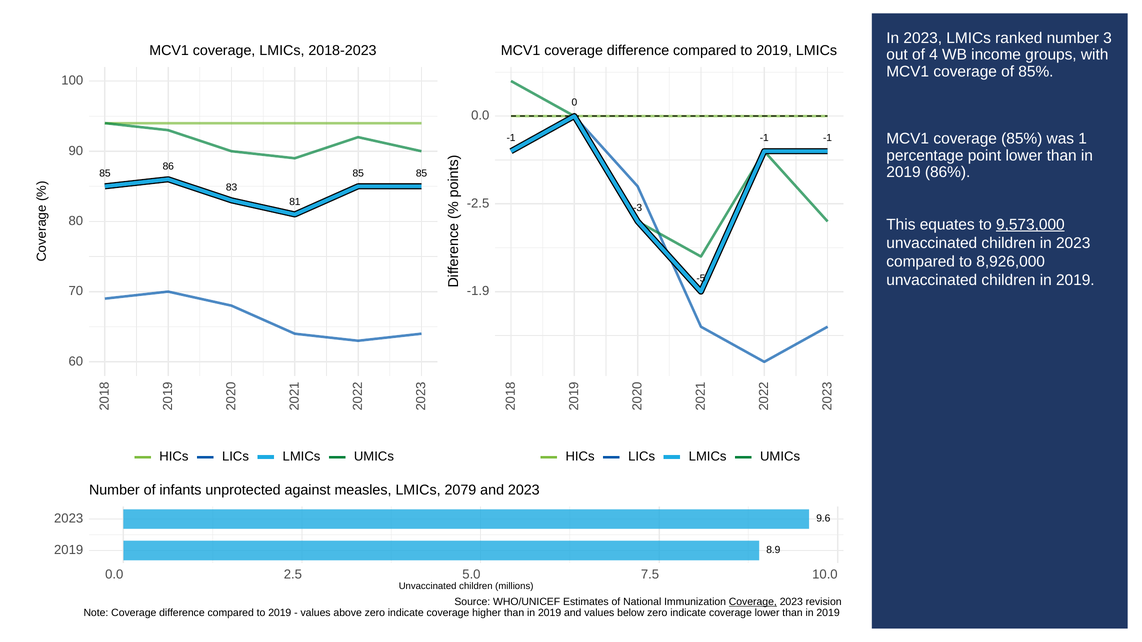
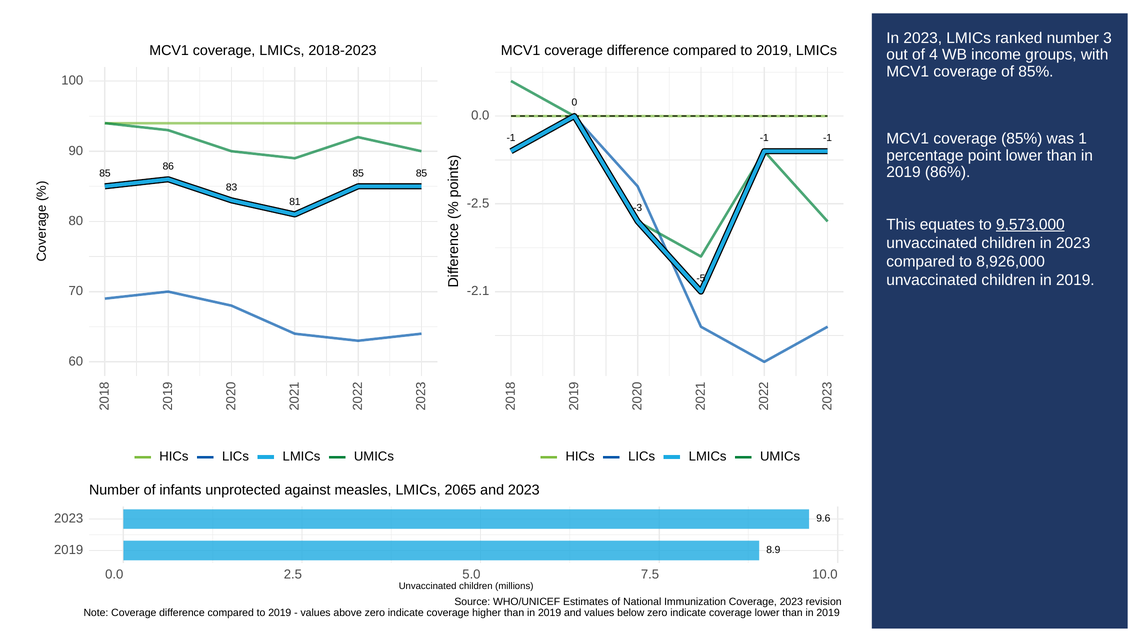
-1.9: -1.9 -> -2.1
2079: 2079 -> 2065
Coverage at (753, 602) underline: present -> none
